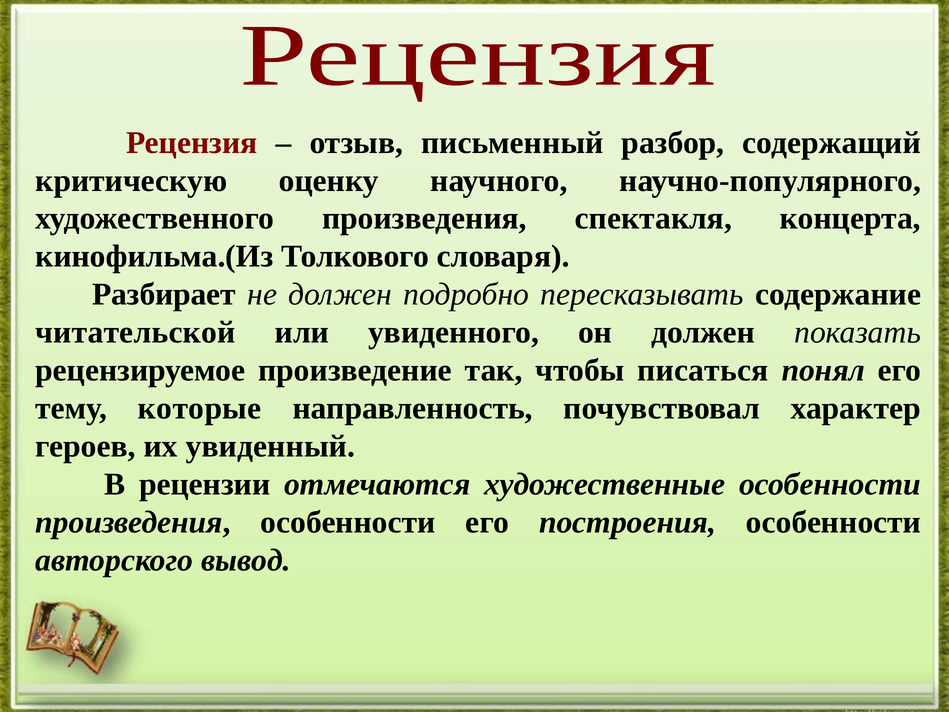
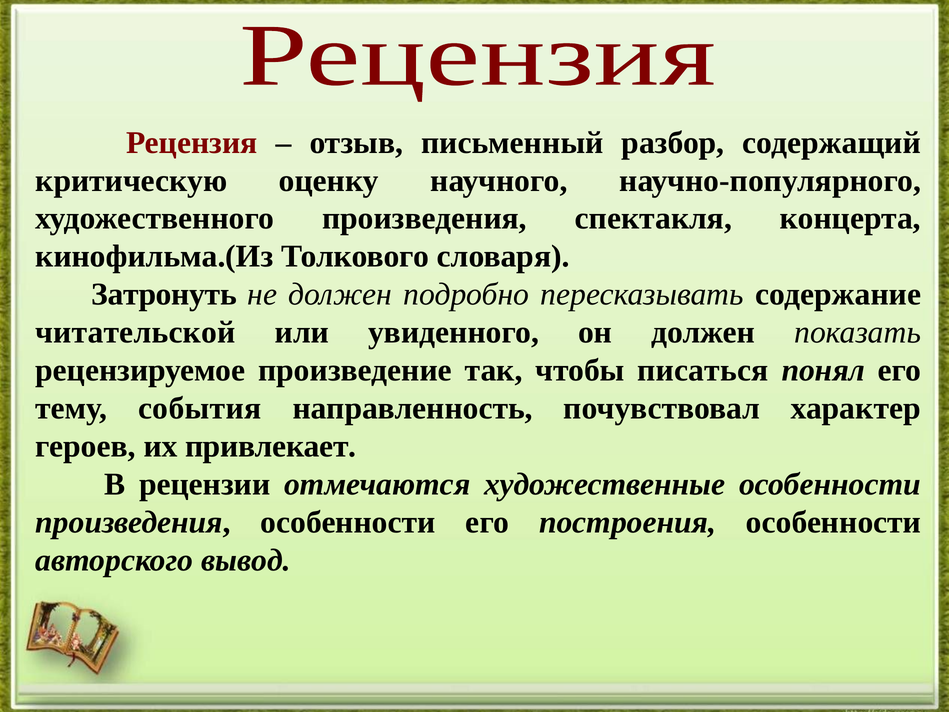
Разбирает: Разбирает -> Затронуть
которые: которые -> события
увиденный: увиденный -> привлекает
